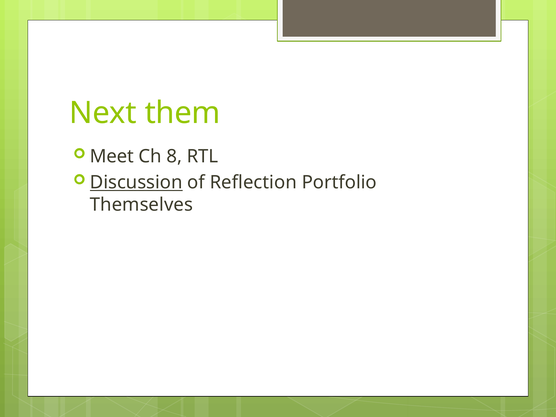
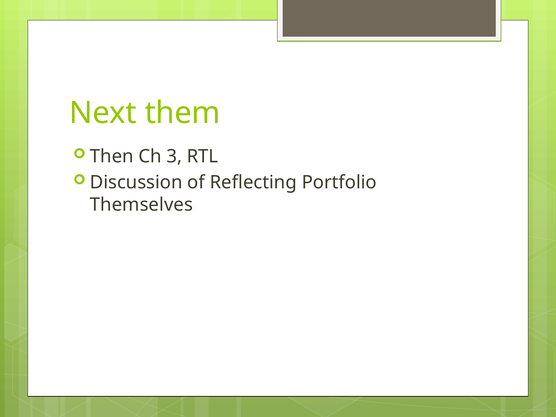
Meet: Meet -> Then
8: 8 -> 3
Discussion underline: present -> none
Reflection: Reflection -> Reflecting
